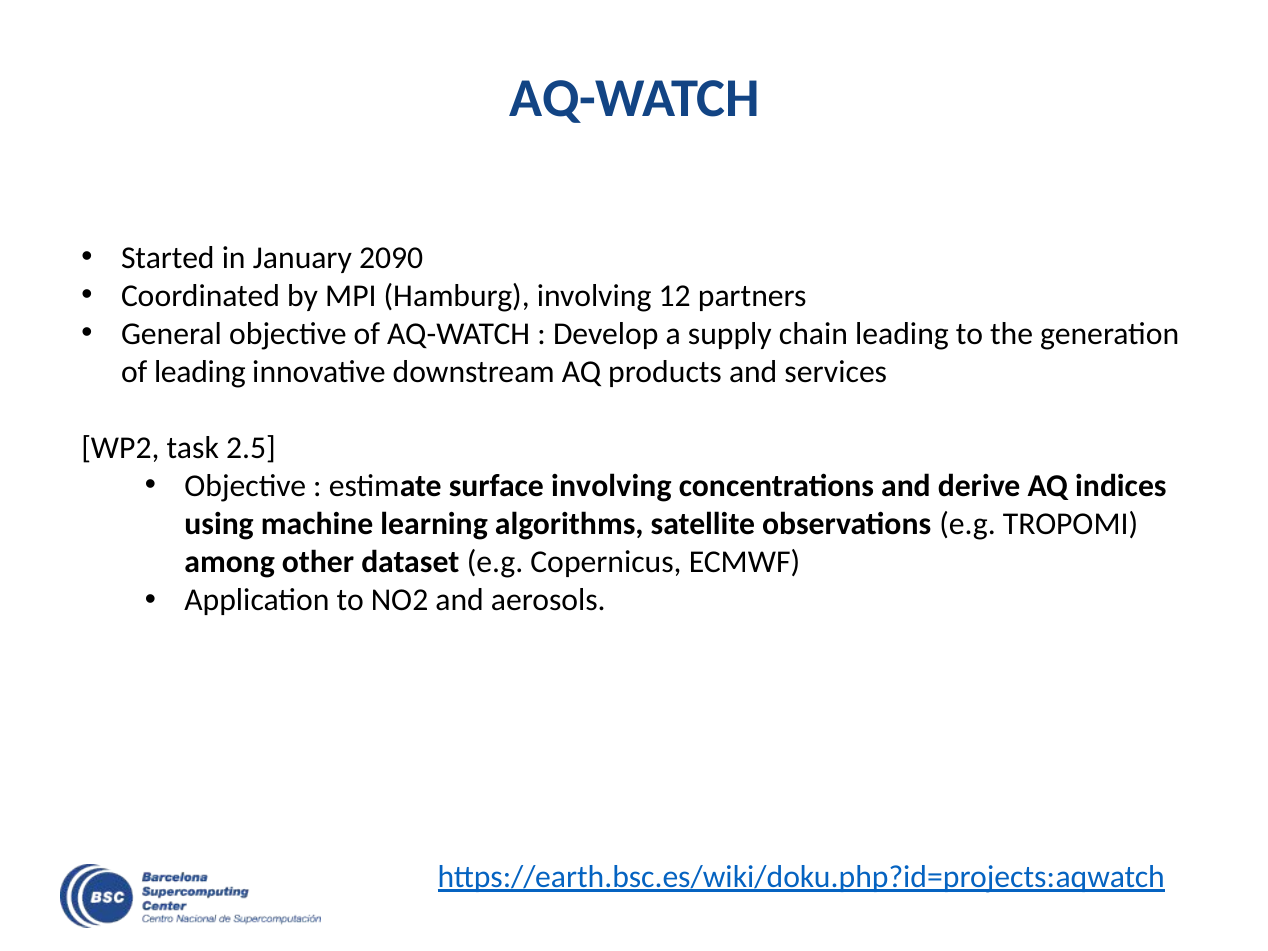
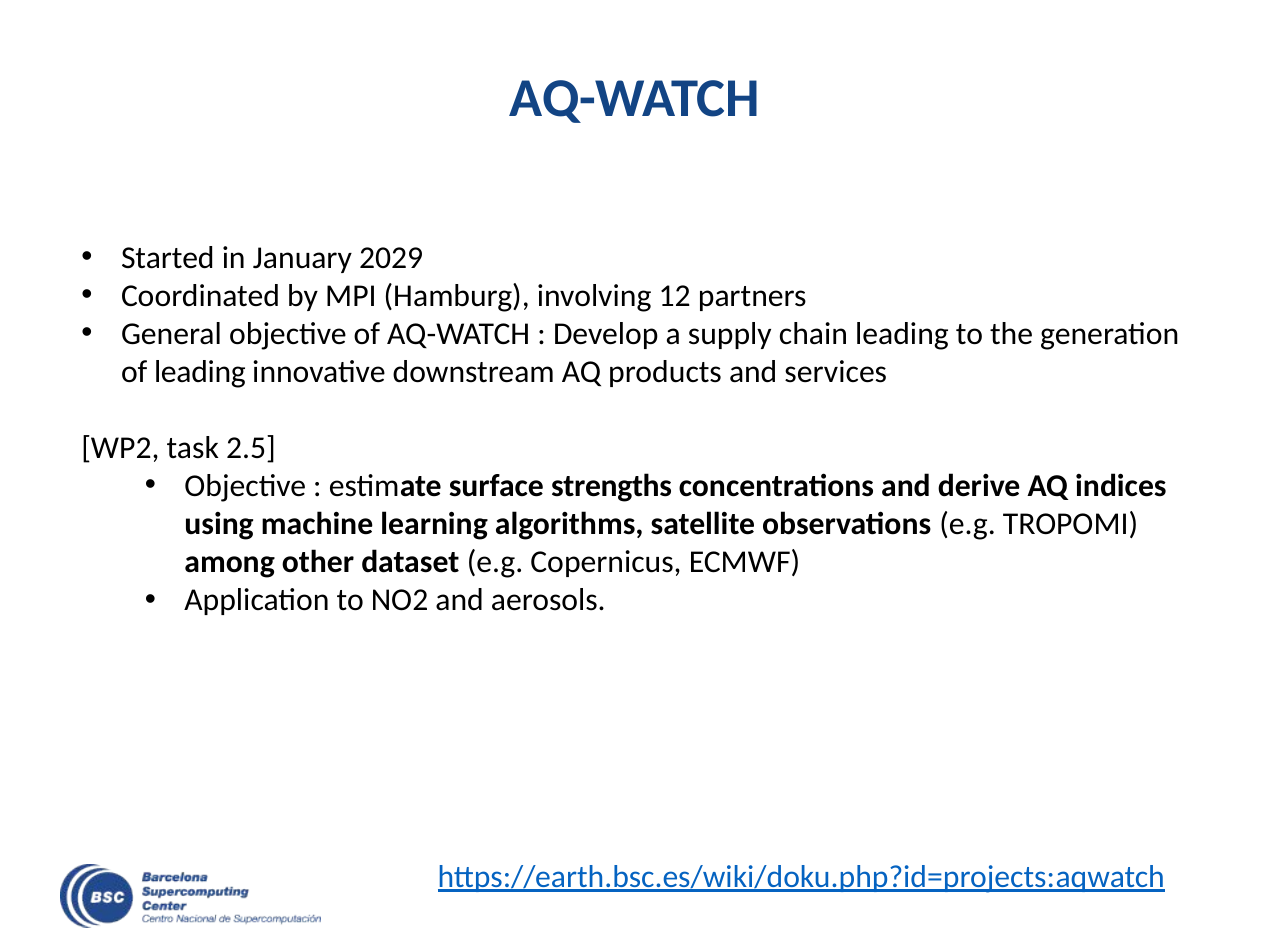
2090: 2090 -> 2029
surface involving: involving -> strengths
